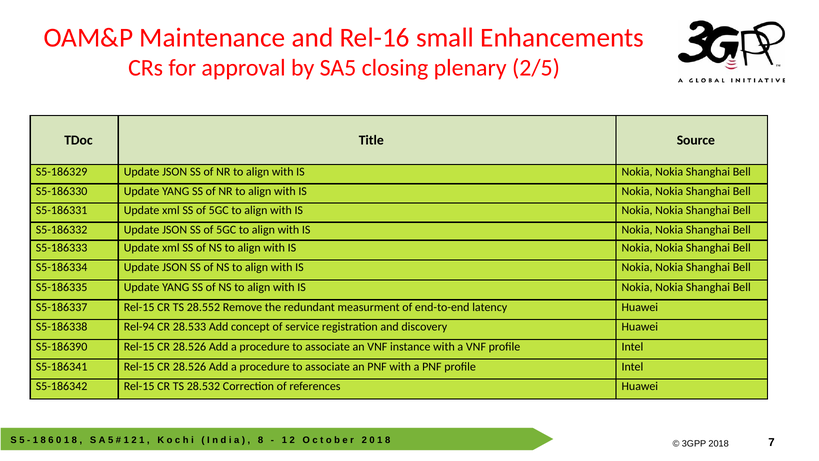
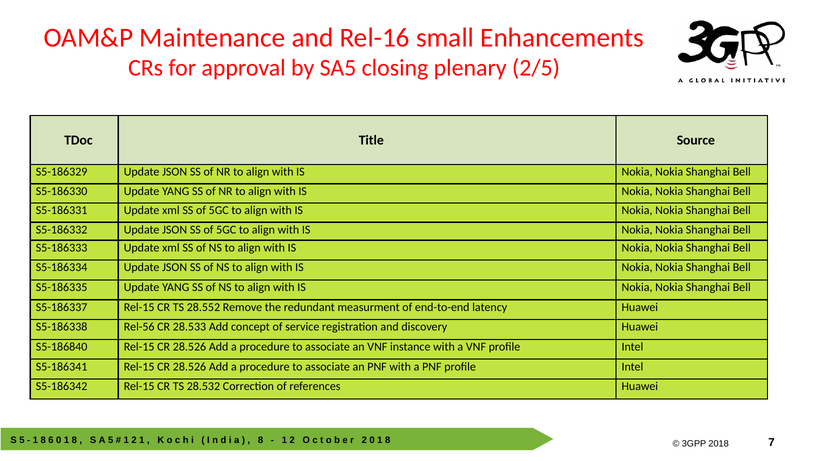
Rel-94: Rel-94 -> Rel-56
S5-186390: S5-186390 -> S5-186840
